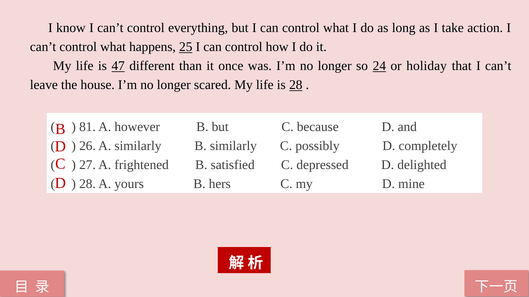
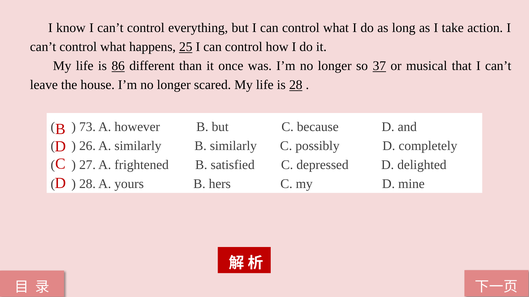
47: 47 -> 86
24: 24 -> 37
holiday: holiday -> musical
81: 81 -> 73
